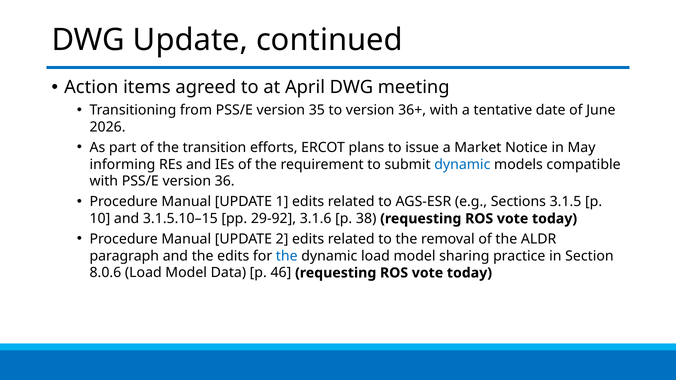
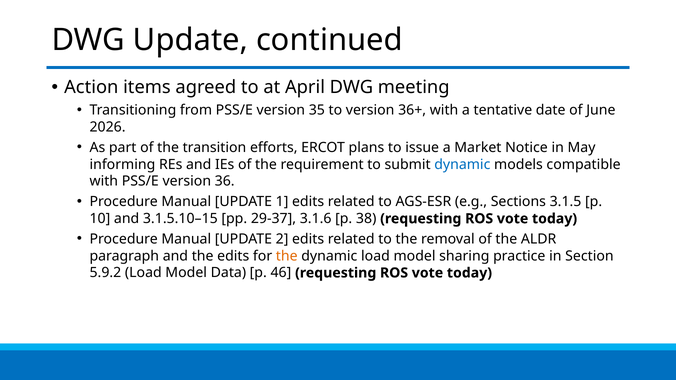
29-92: 29-92 -> 29-37
the at (287, 256) colour: blue -> orange
8.0.6: 8.0.6 -> 5.9.2
